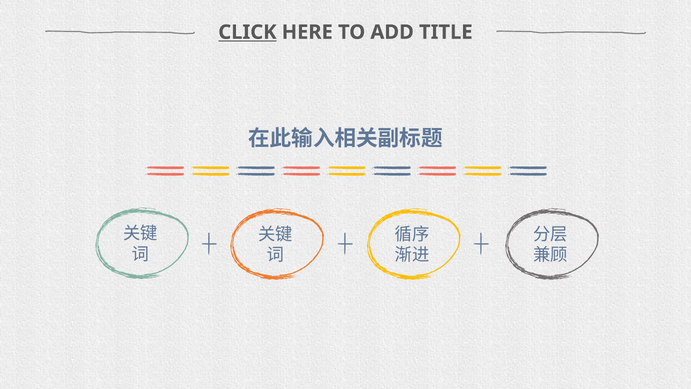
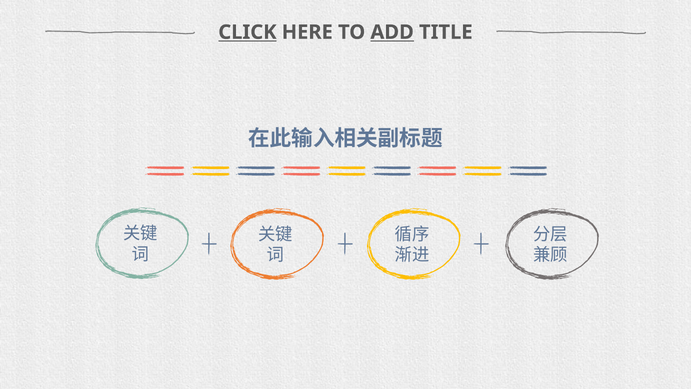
ADD underline: none -> present
